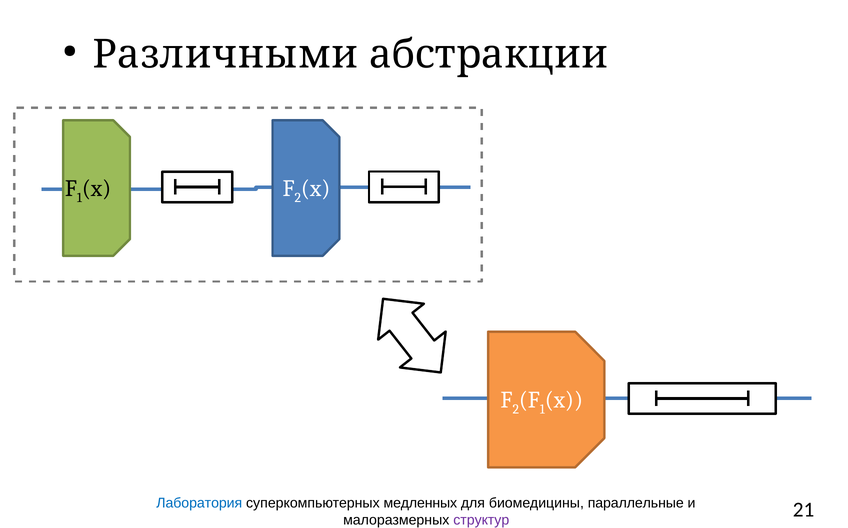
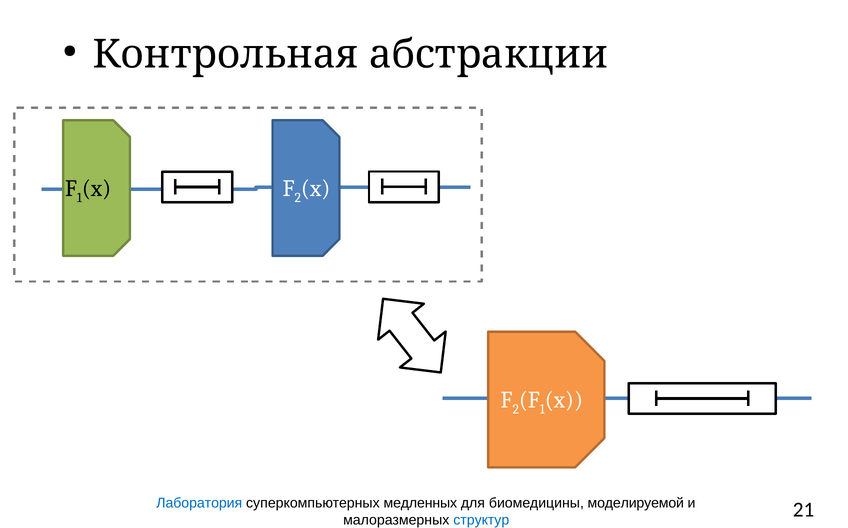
Различными: Различными -> Контрольная
параллельные: параллельные -> моделируемой
структур colour: purple -> blue
